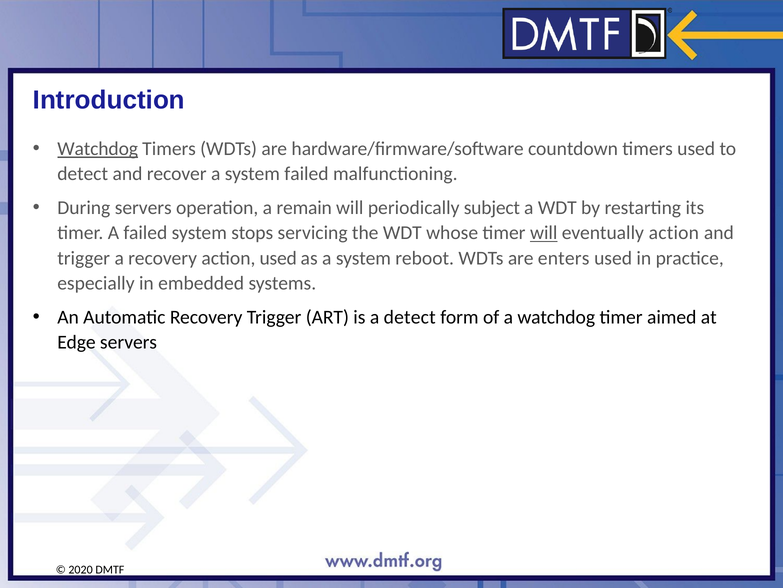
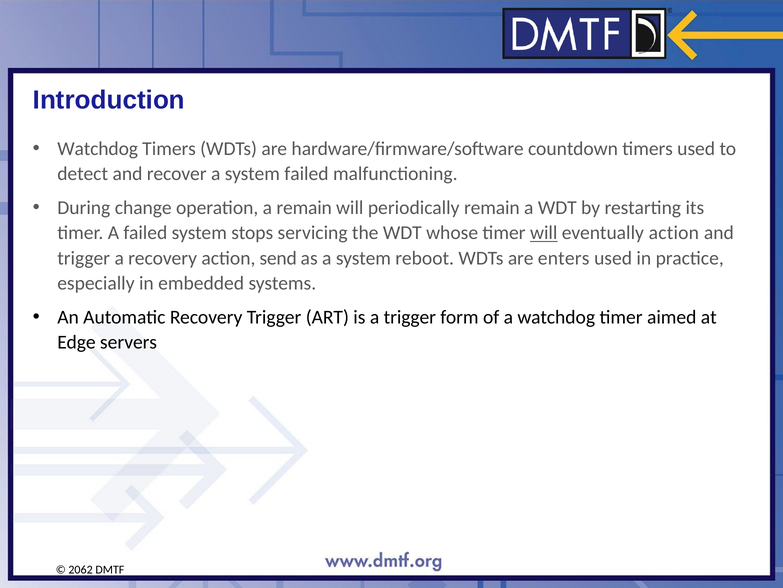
Watchdog at (98, 149) underline: present -> none
During servers: servers -> change
periodically subject: subject -> remain
action used: used -> send
a detect: detect -> trigger
2020: 2020 -> 2062
